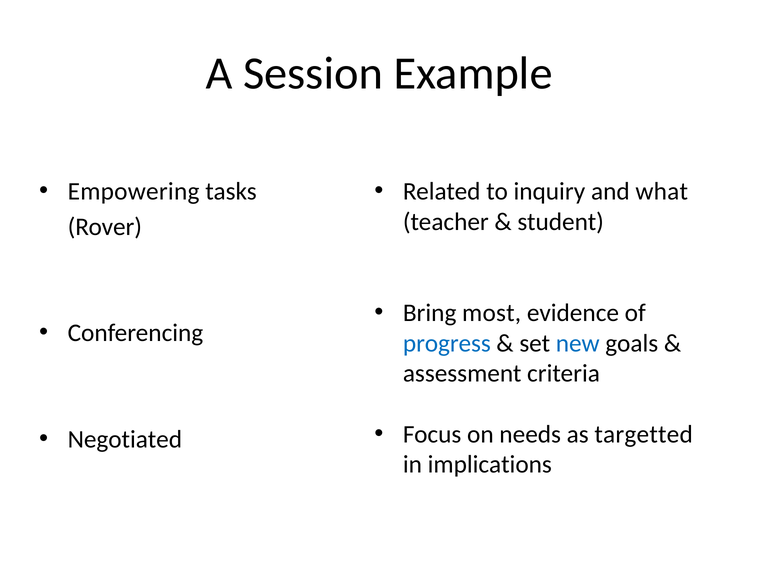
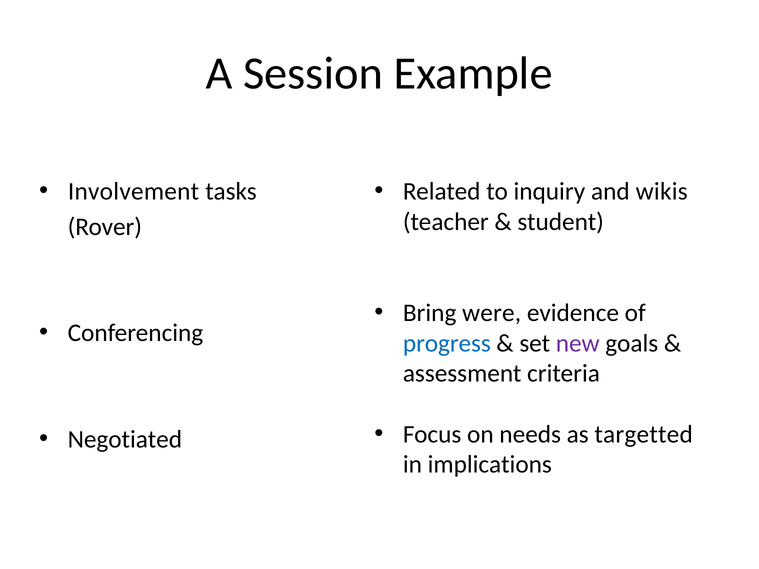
Empowering: Empowering -> Involvement
what: what -> wikis
most: most -> were
new colour: blue -> purple
